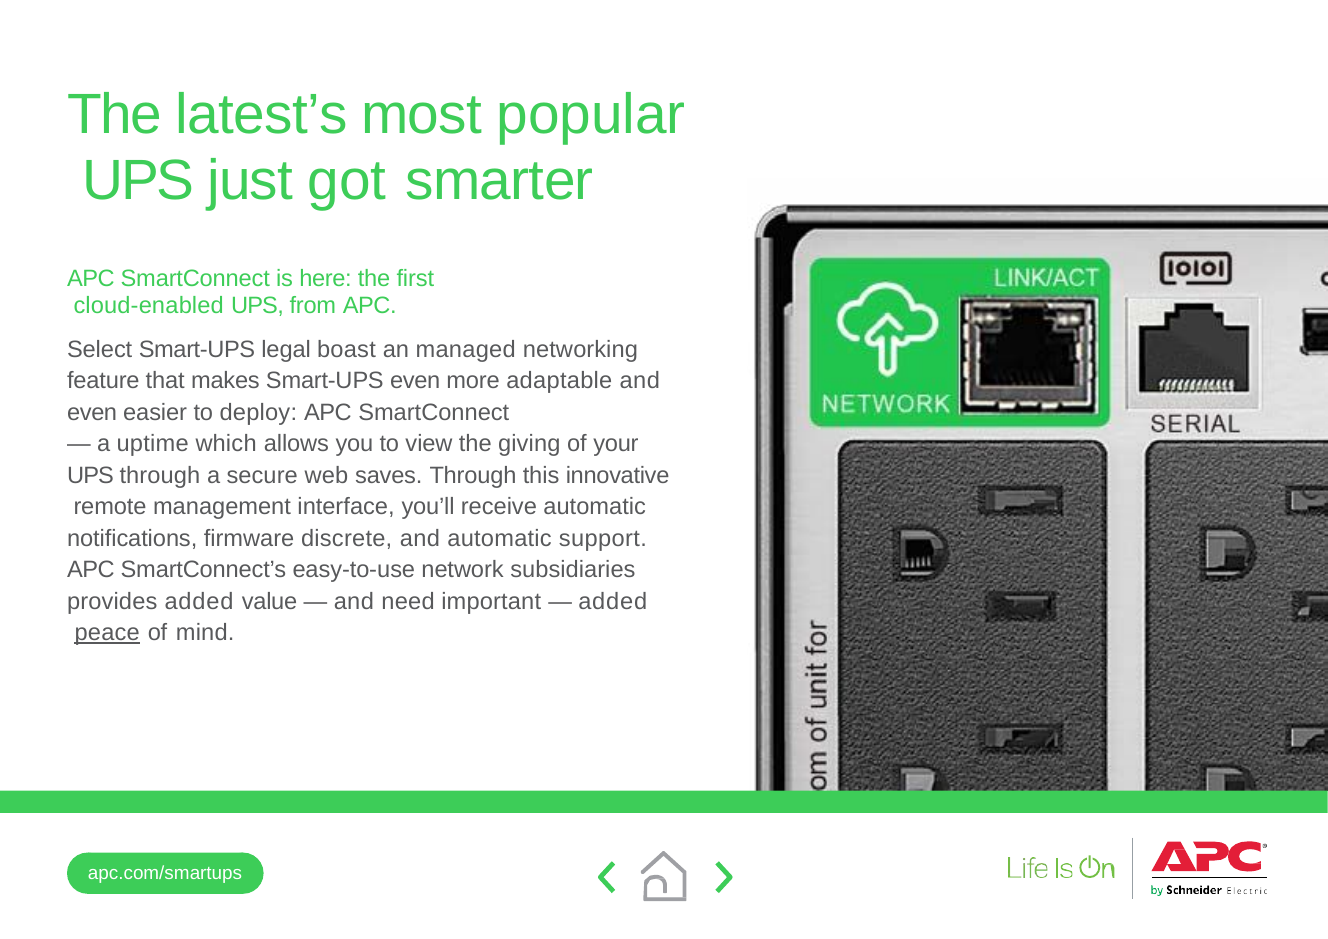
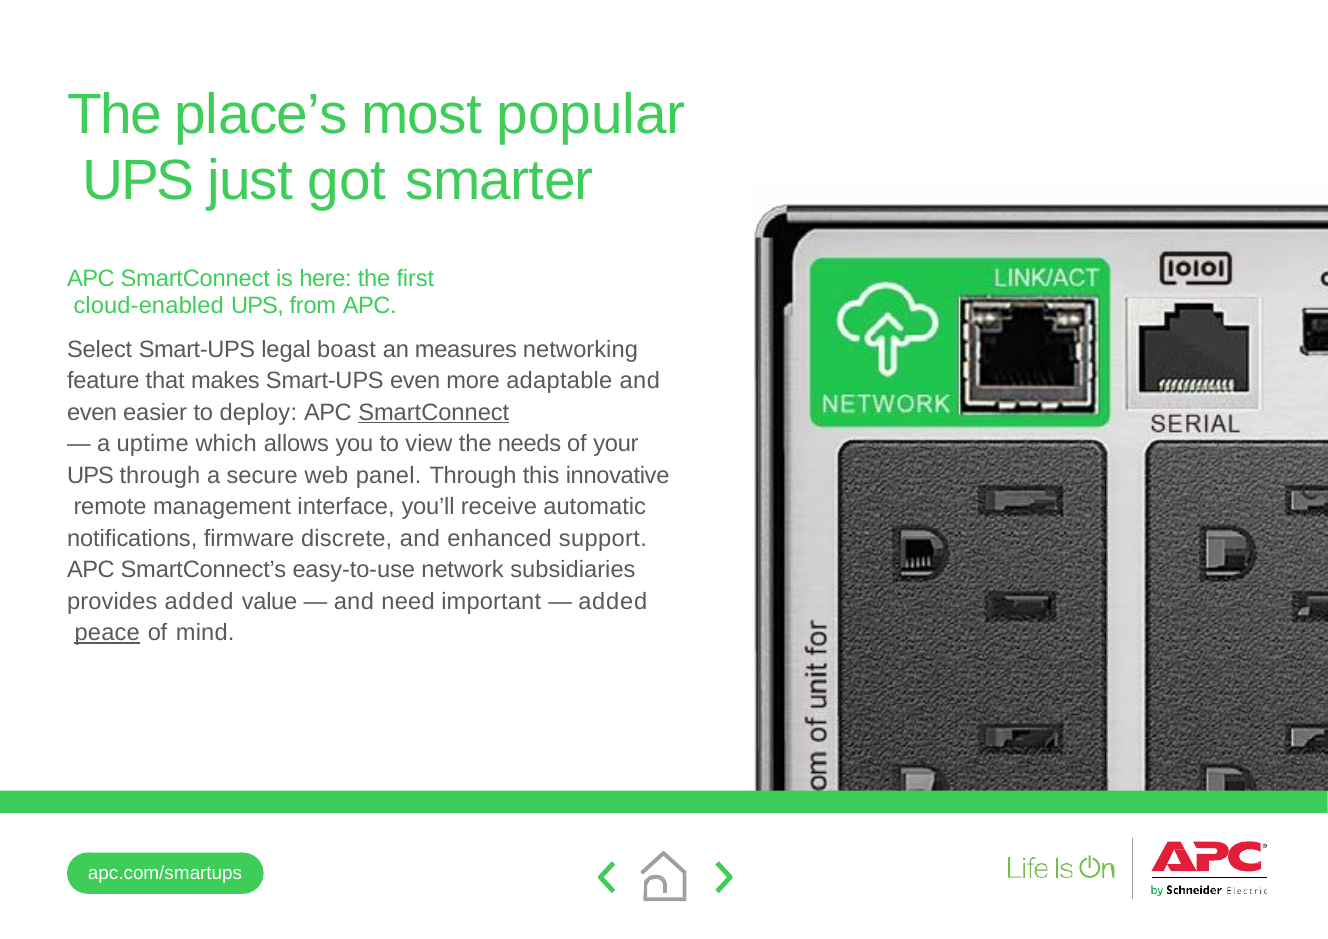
latest’s: latest’s -> place’s
managed: managed -> measures
SmartConnect at (434, 413) underline: none -> present
giving: giving -> needs
saves: saves -> panel
and automatic: automatic -> enhanced
